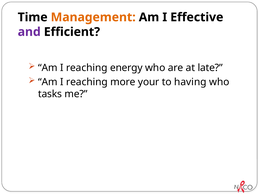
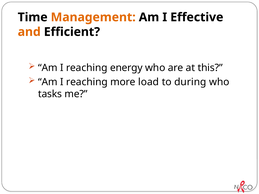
and colour: purple -> orange
late: late -> this
your: your -> load
having: having -> during
